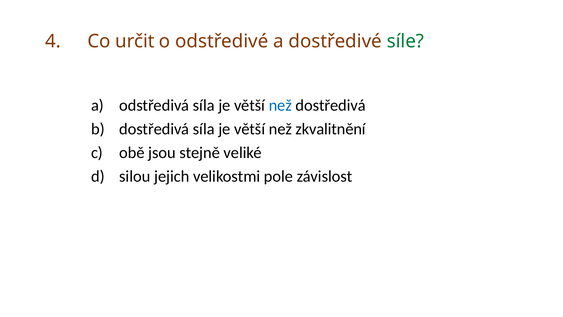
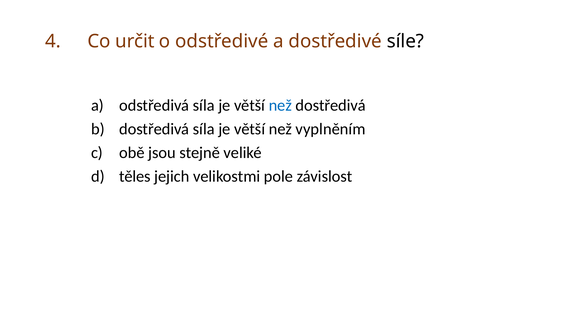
síle colour: green -> black
zkvalitnění: zkvalitnění -> vyplněním
silou: silou -> těles
